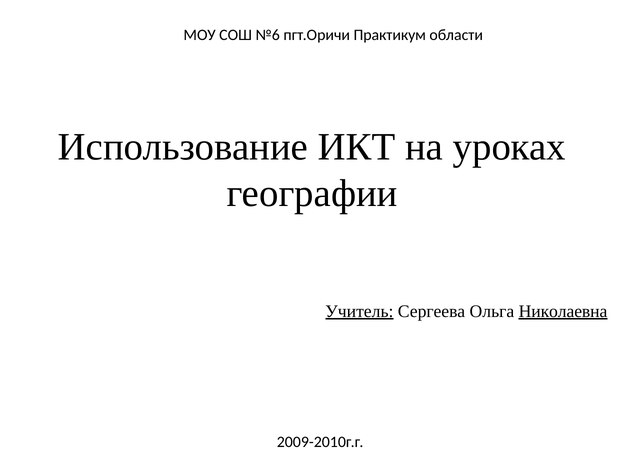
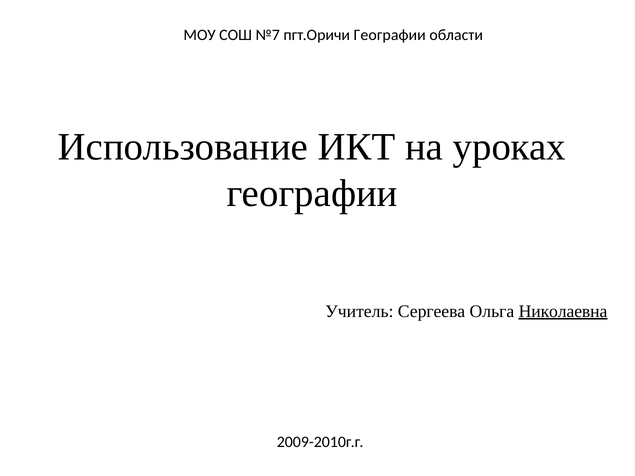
№6: №6 -> №7
пгт.Оричи Практикум: Практикум -> Географии
Учитель underline: present -> none
